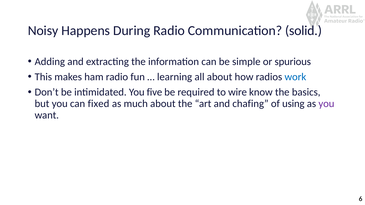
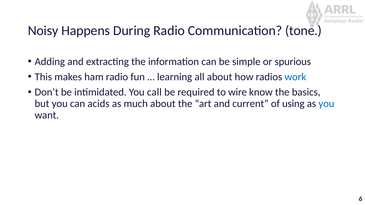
solid: solid -> tone
five: five -> call
fixed: fixed -> acids
chafing: chafing -> current
you at (326, 104) colour: purple -> blue
